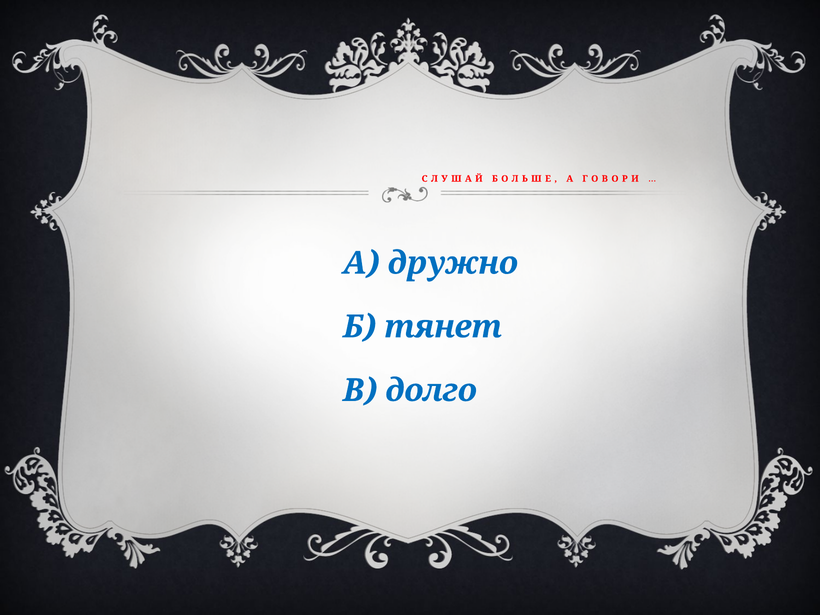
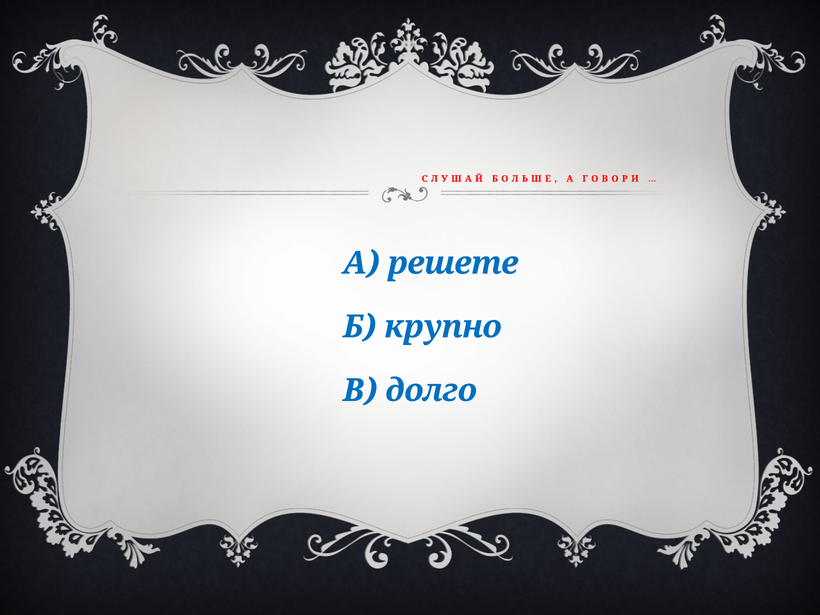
дружно: дружно -> решете
тянет: тянет -> крупно
